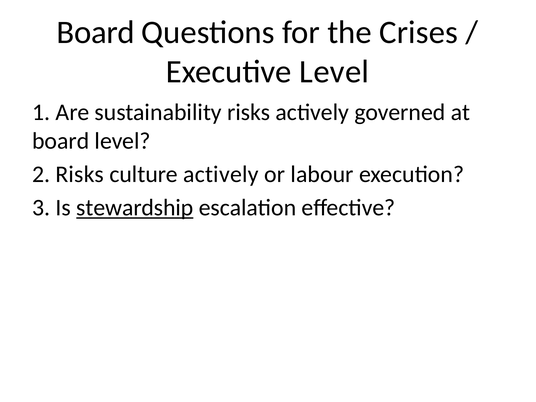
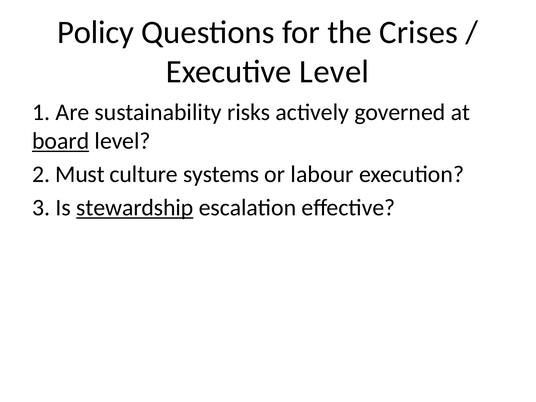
Board at (96, 32): Board -> Policy
board at (61, 141) underline: none -> present
2 Risks: Risks -> Must
culture actively: actively -> systems
